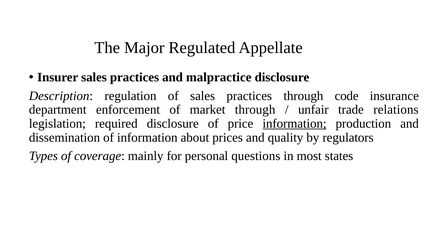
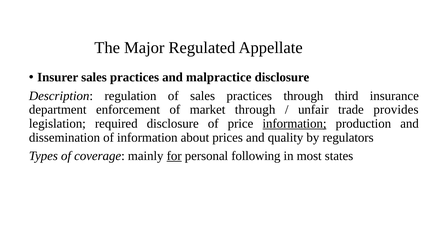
code: code -> third
relations: relations -> provides
for underline: none -> present
questions: questions -> following
